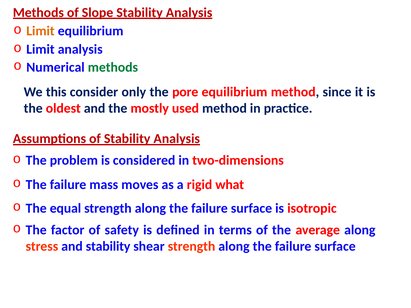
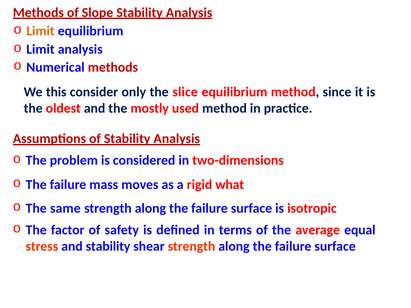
methods at (113, 67) colour: green -> red
pore: pore -> slice
equal: equal -> same
average along: along -> equal
